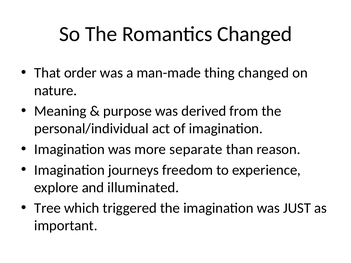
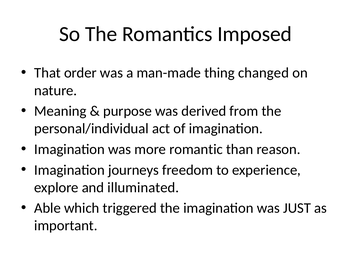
Romantics Changed: Changed -> Imposed
separate: separate -> romantic
Tree: Tree -> Able
